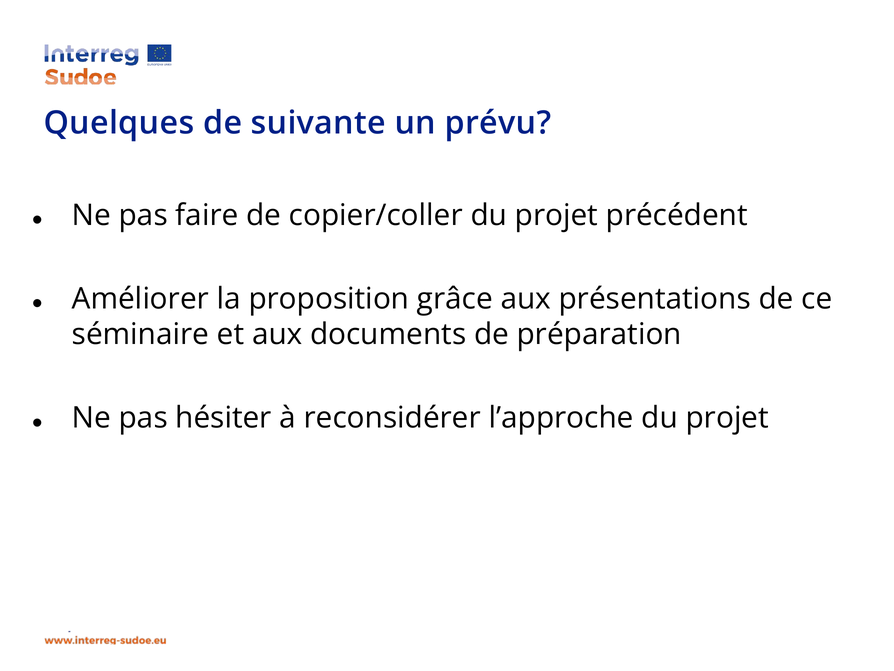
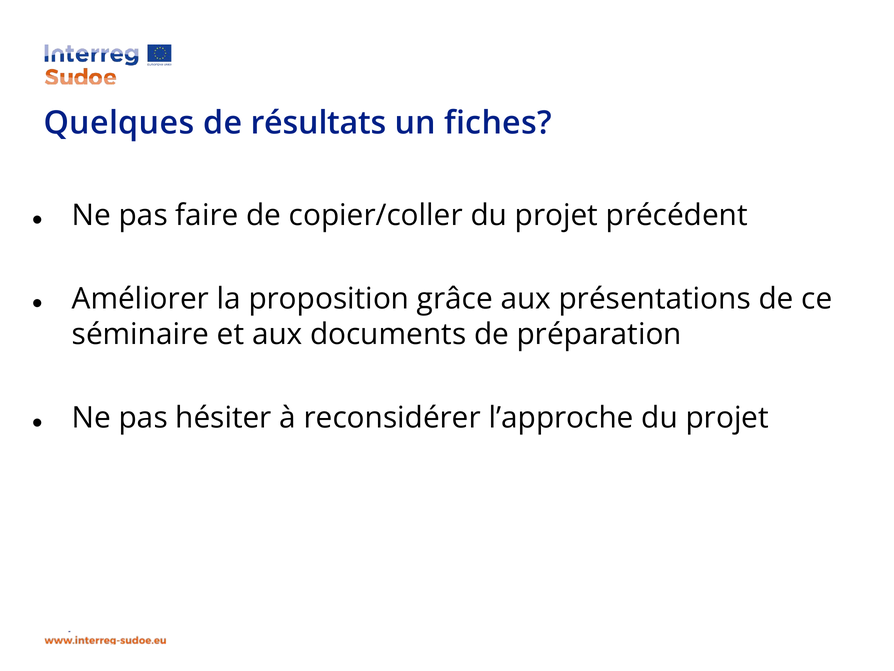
suivante: suivante -> résultats
prévu: prévu -> fiches
